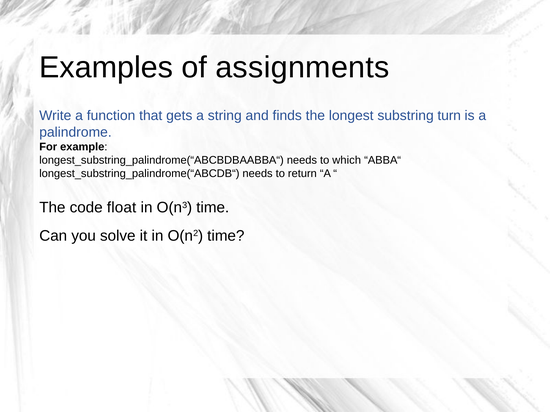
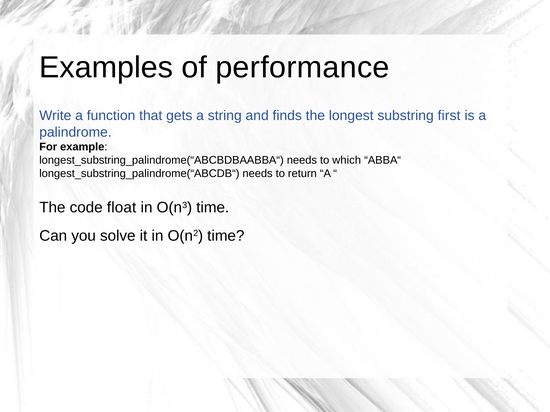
assignments: assignments -> performance
turn: turn -> first
